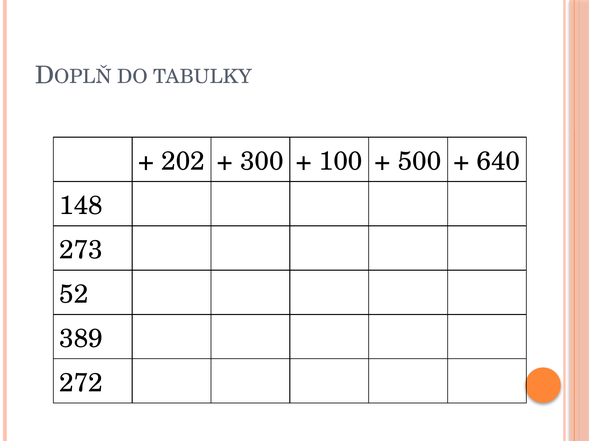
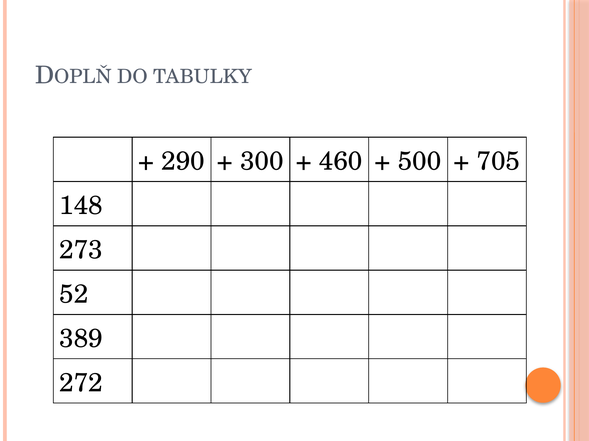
202: 202 -> 290
100: 100 -> 460
640: 640 -> 705
